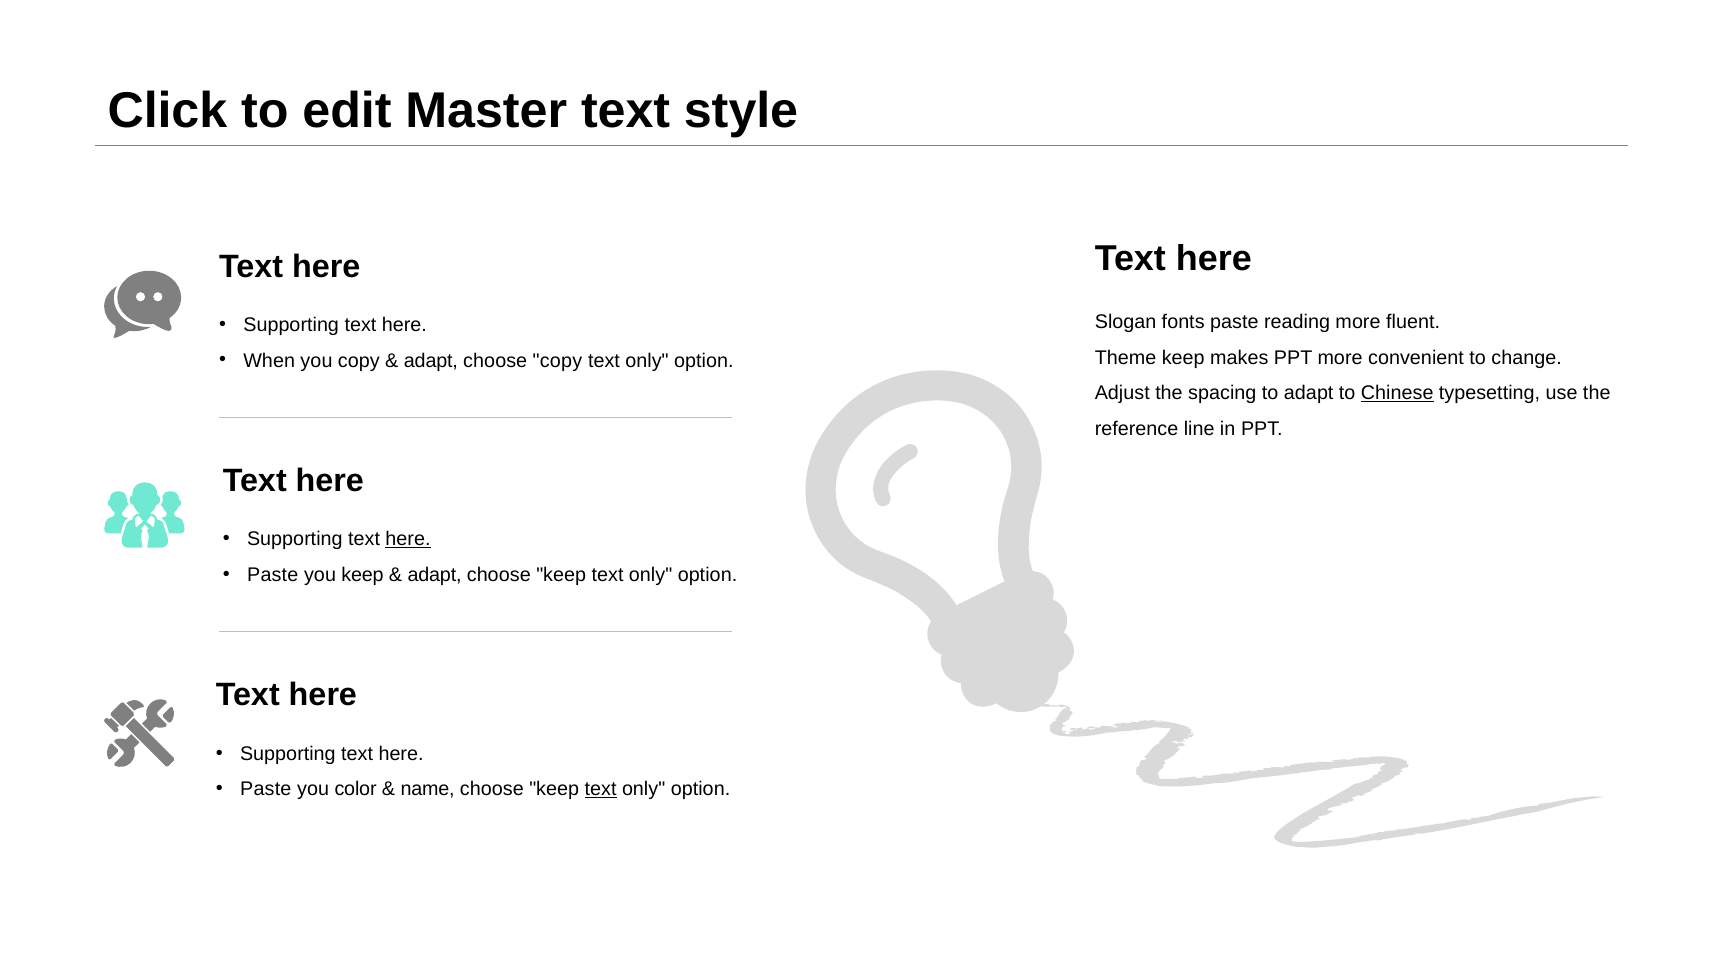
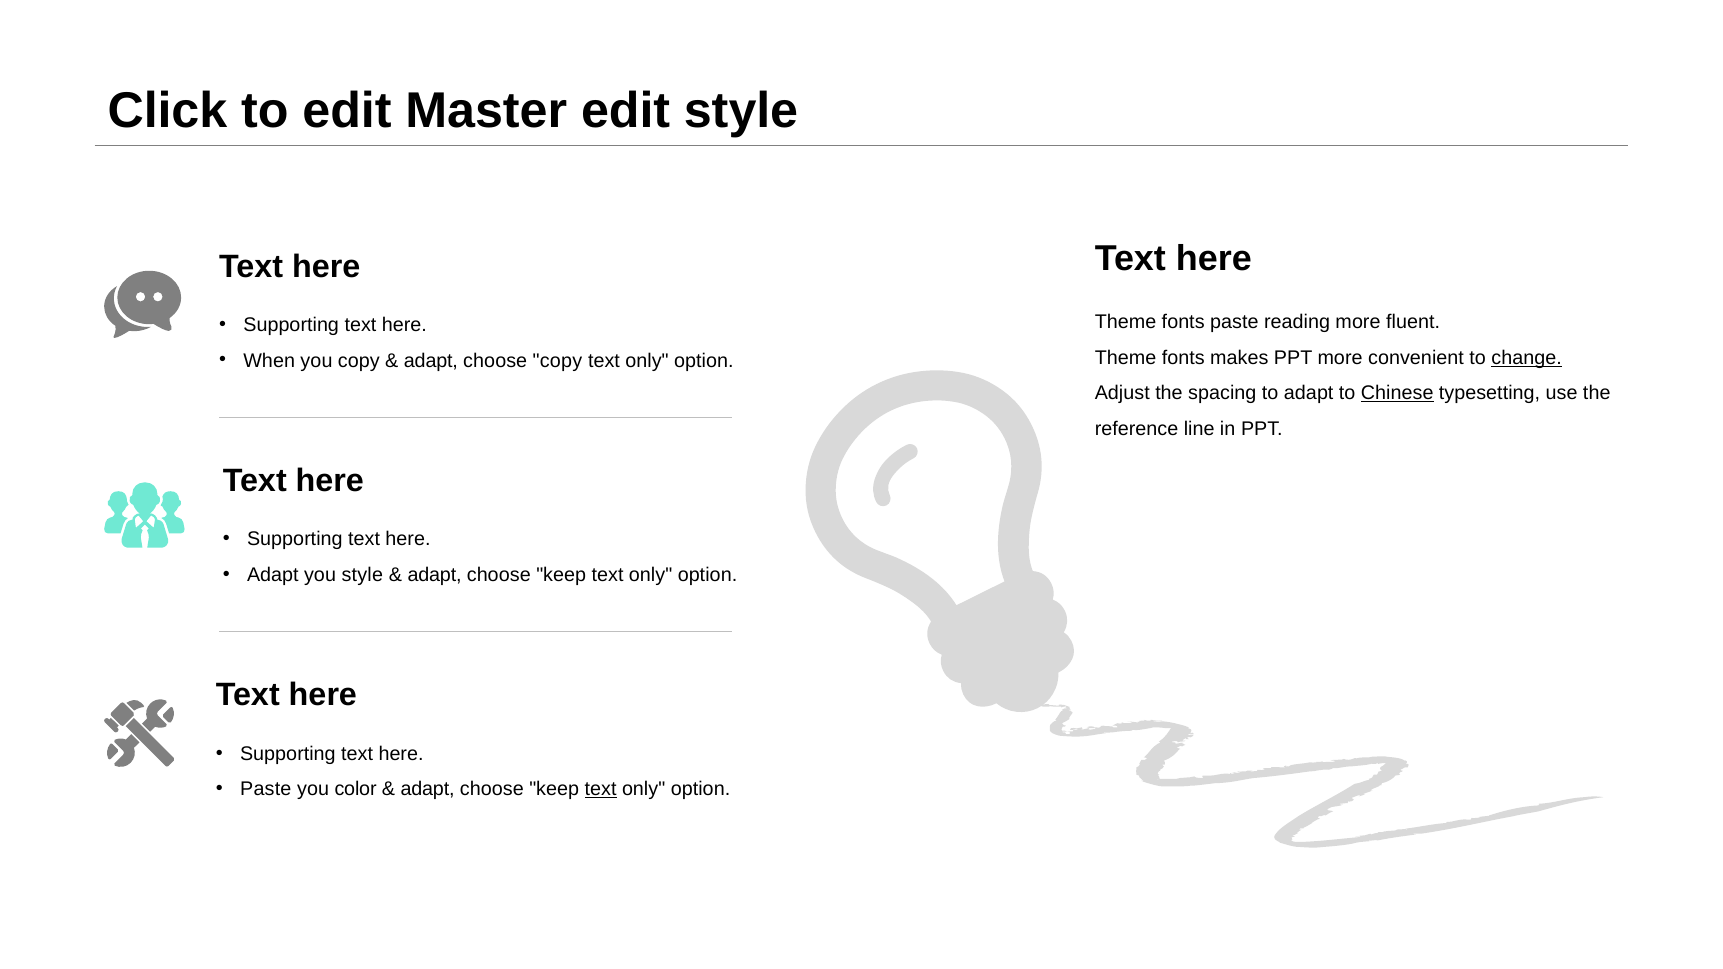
Master text: text -> edit
Slogan at (1126, 322): Slogan -> Theme
keep at (1183, 358): keep -> fonts
change underline: none -> present
here at (408, 539) underline: present -> none
Paste at (273, 575): Paste -> Adapt
you keep: keep -> style
name at (428, 790): name -> adapt
